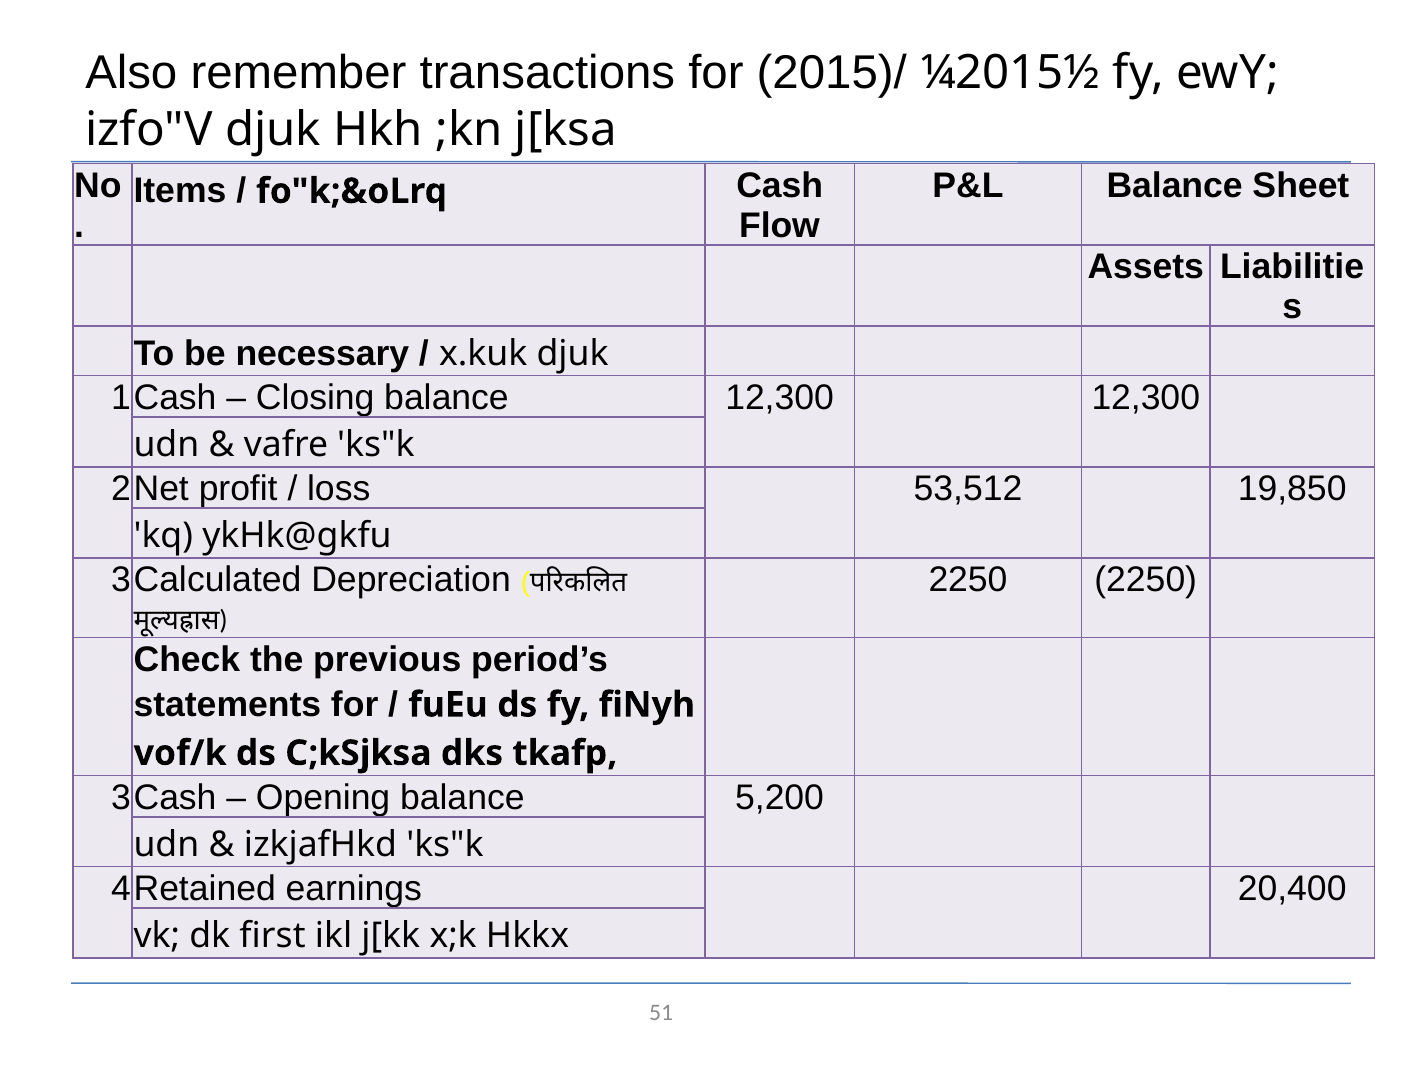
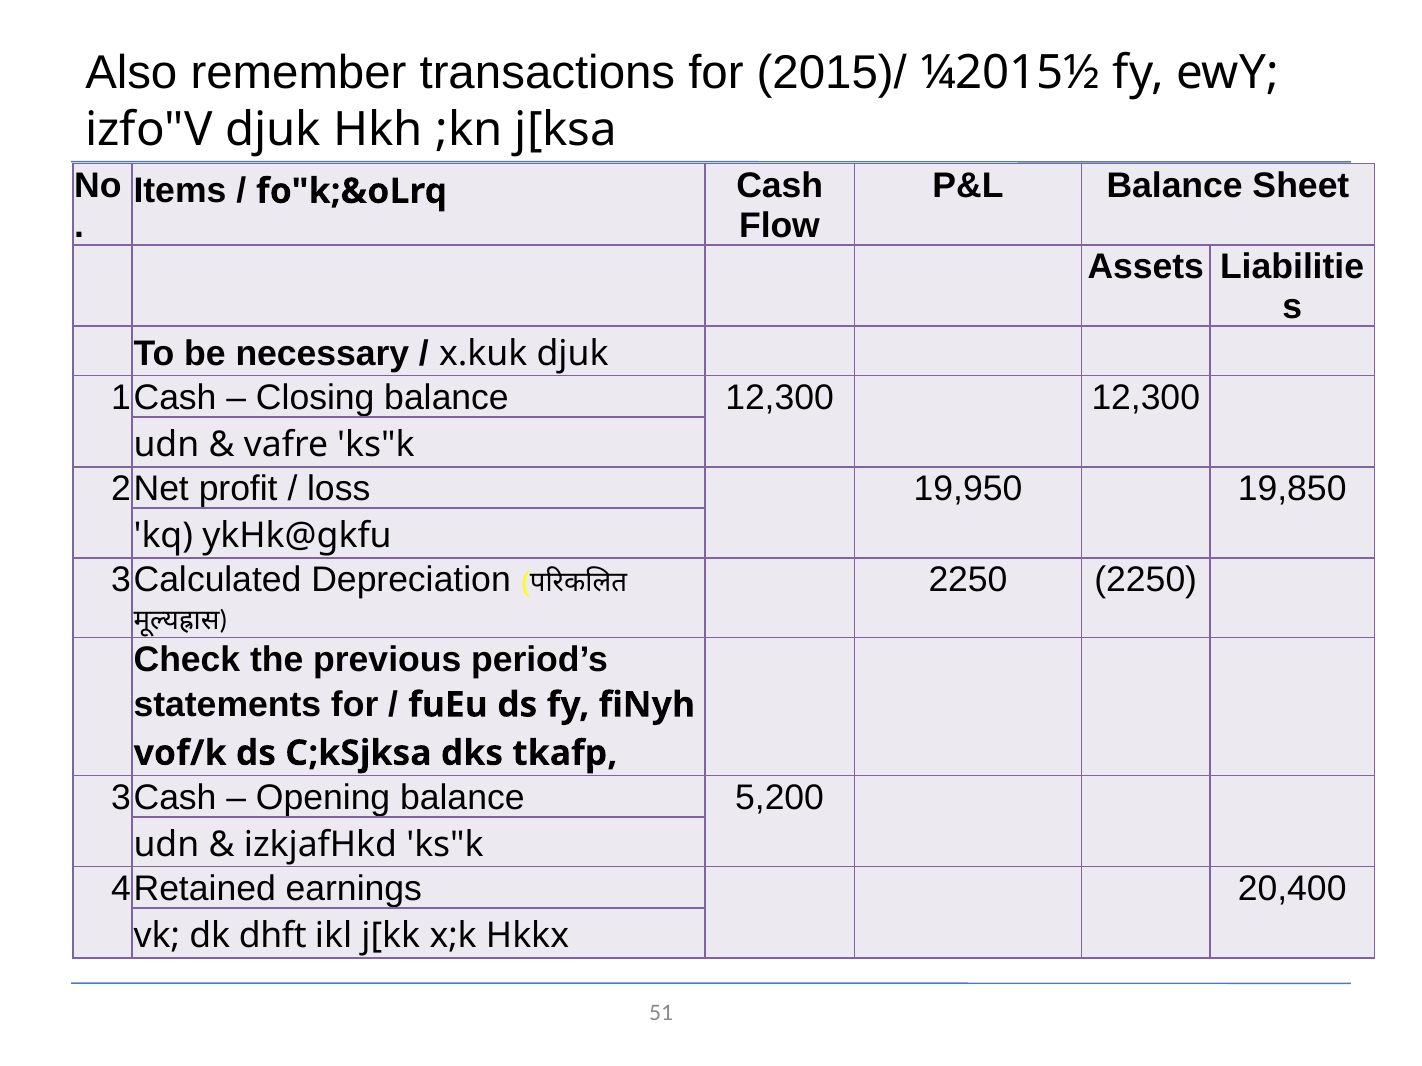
53,512: 53,512 -> 19,950
first: first -> dhft
